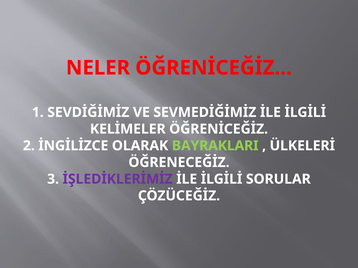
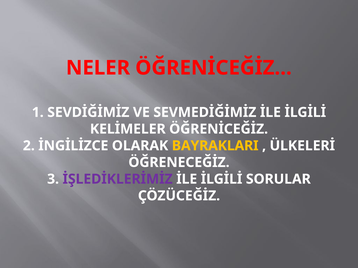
BAYRAKLARI colour: light green -> yellow
